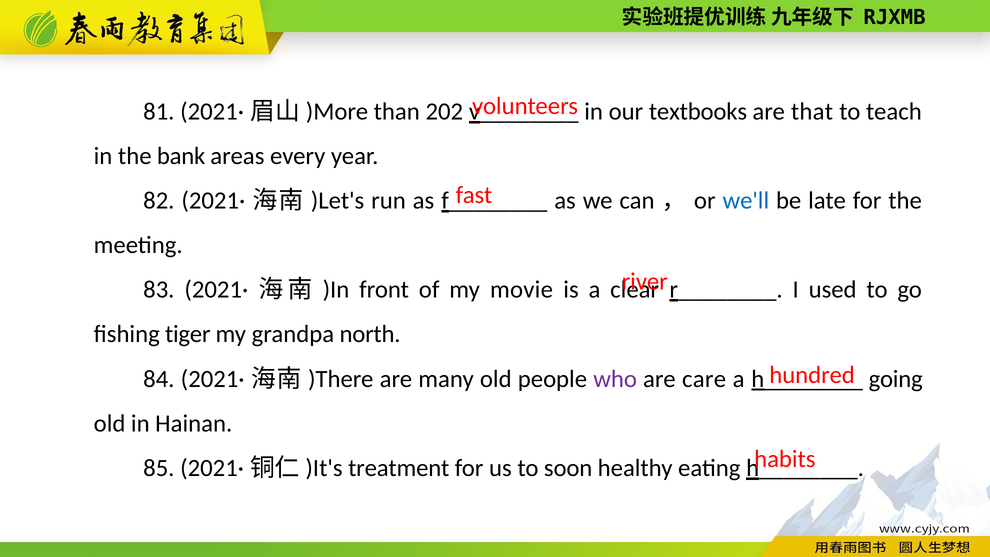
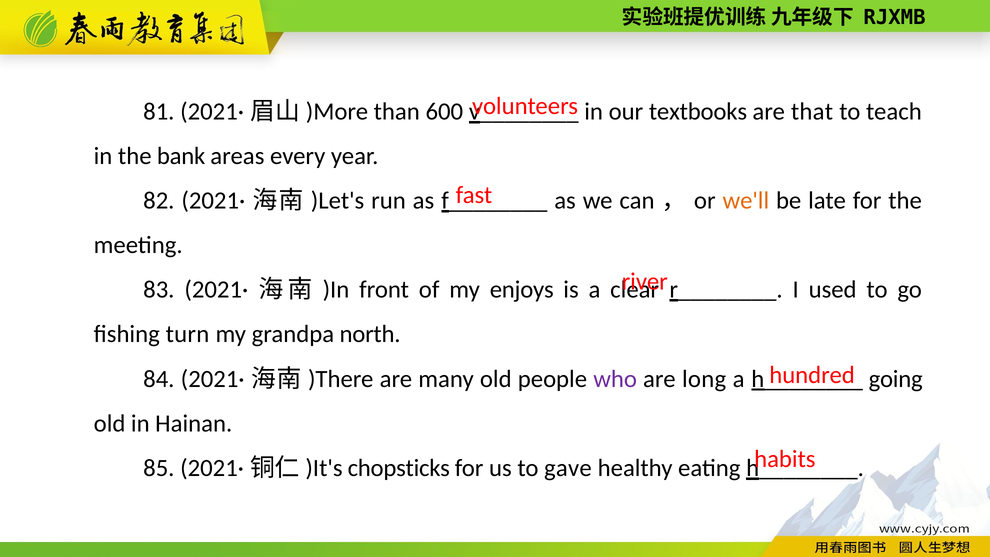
202: 202 -> 600
we'll colour: blue -> orange
movie: movie -> enjoys
tiger: tiger -> turn
care: care -> long
treatment: treatment -> chopsticks
soon: soon -> gave
